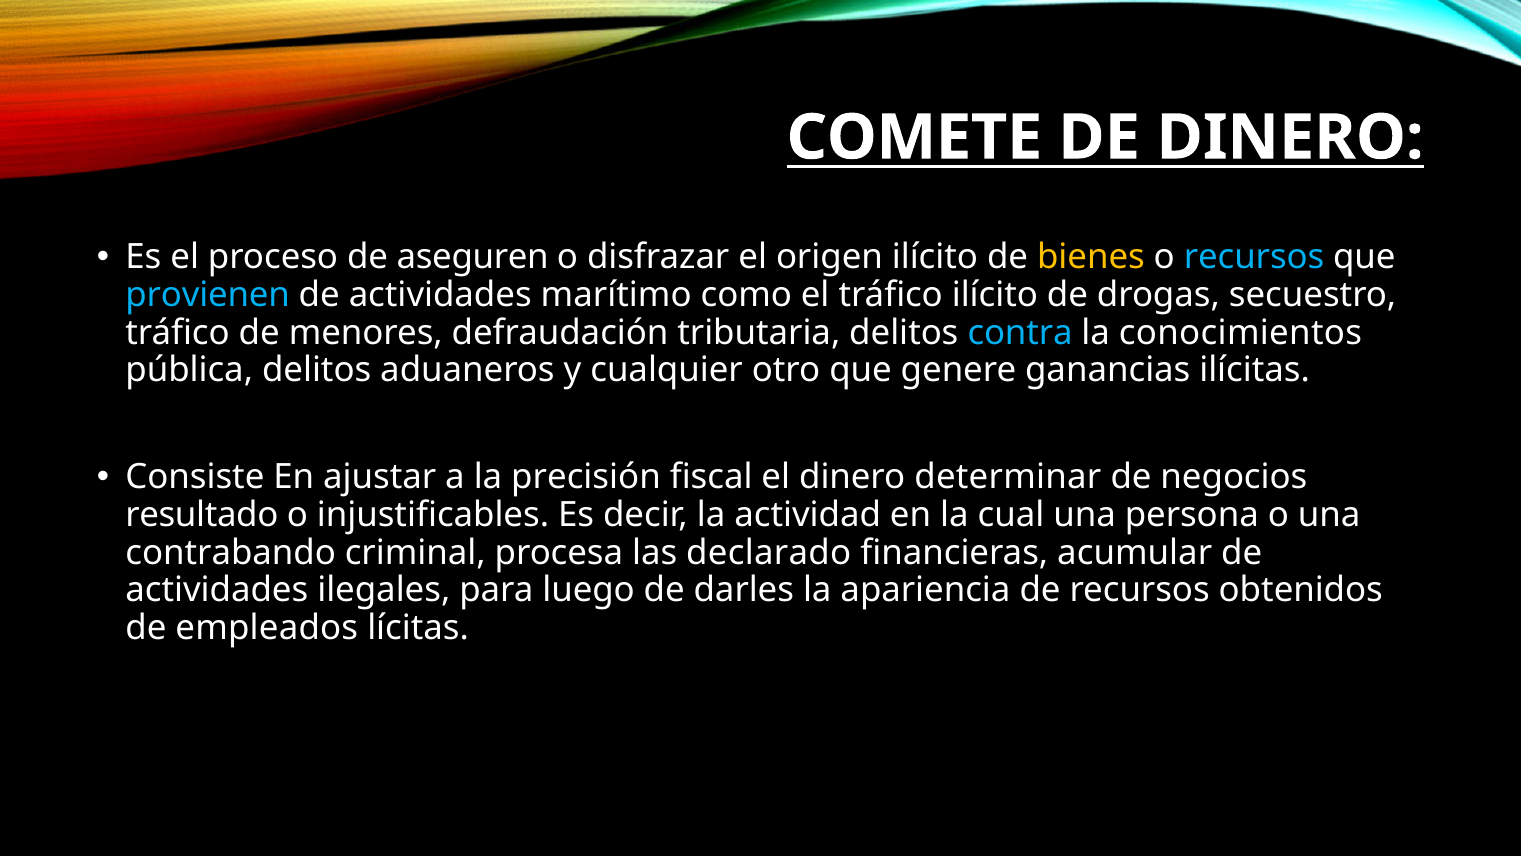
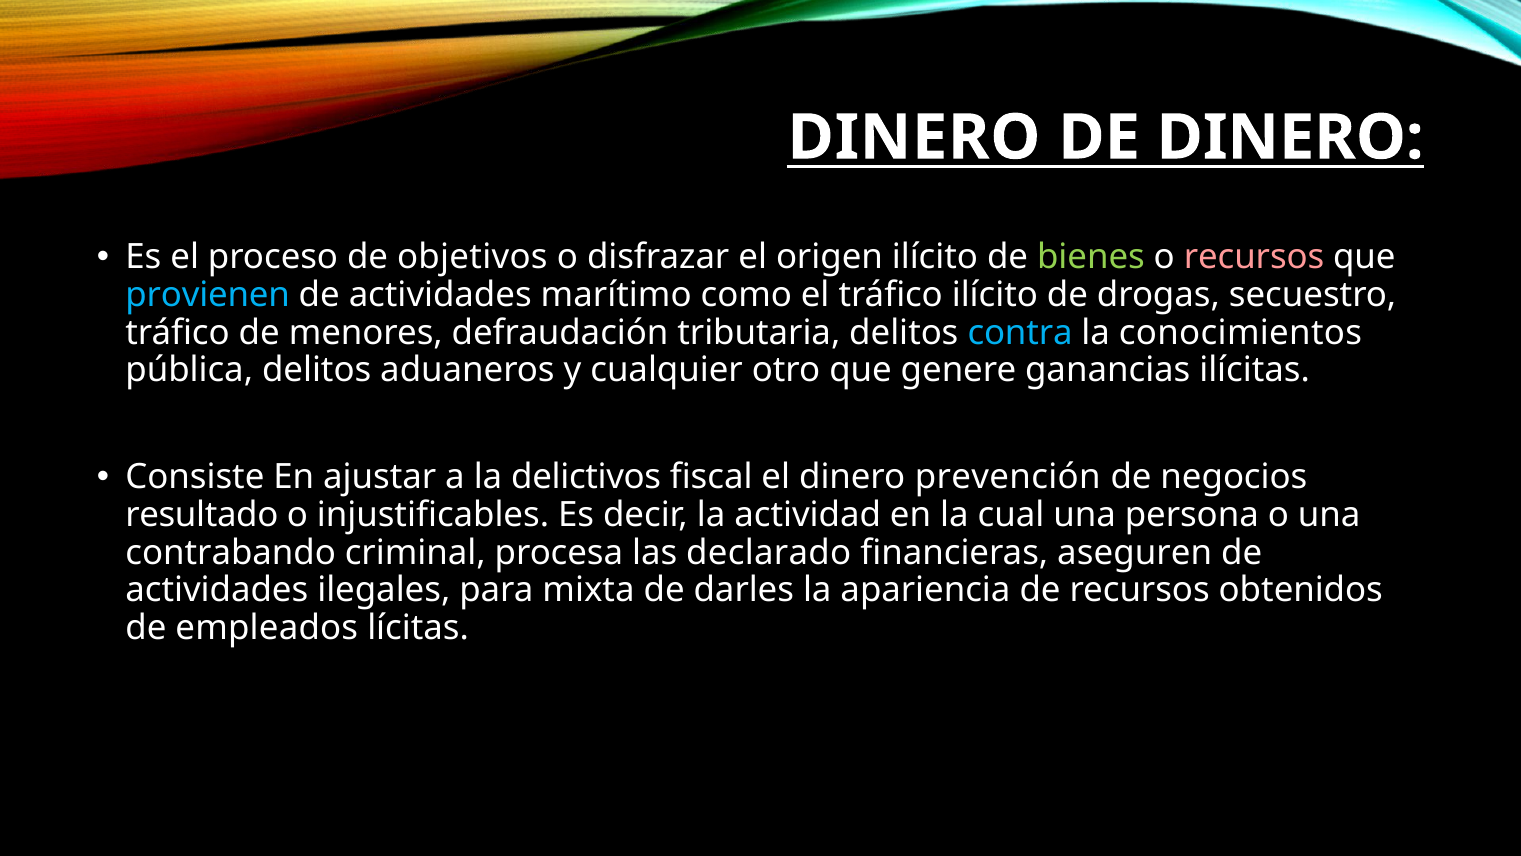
COMETE at (914, 138): COMETE -> DINERO
aseguren: aseguren -> objetivos
bienes colour: yellow -> light green
recursos at (1254, 257) colour: light blue -> pink
precisión: precisión -> delictivos
determinar: determinar -> prevención
acumular: acumular -> aseguren
luego: luego -> mixta
